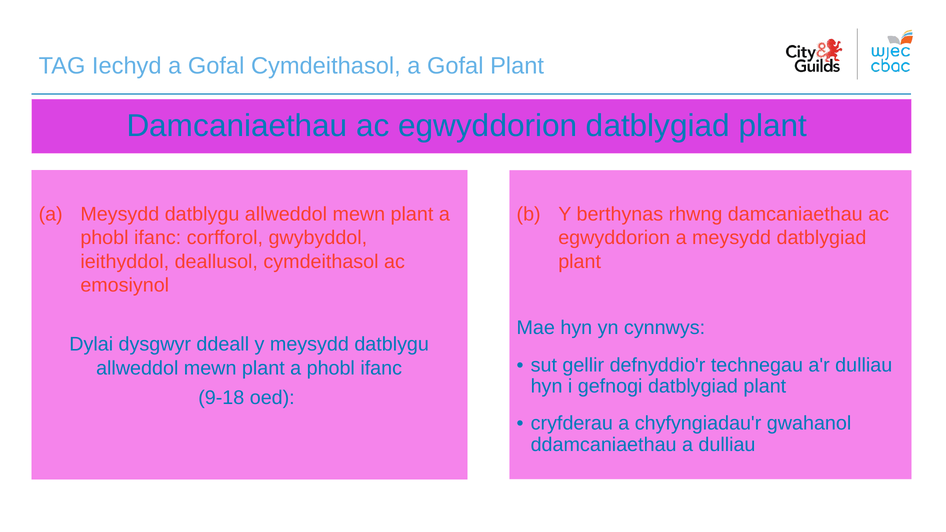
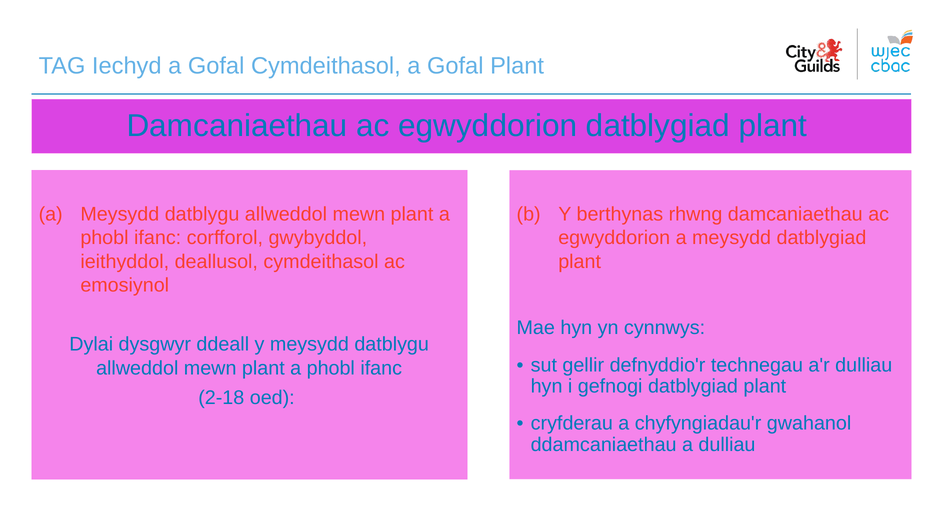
9-18: 9-18 -> 2-18
